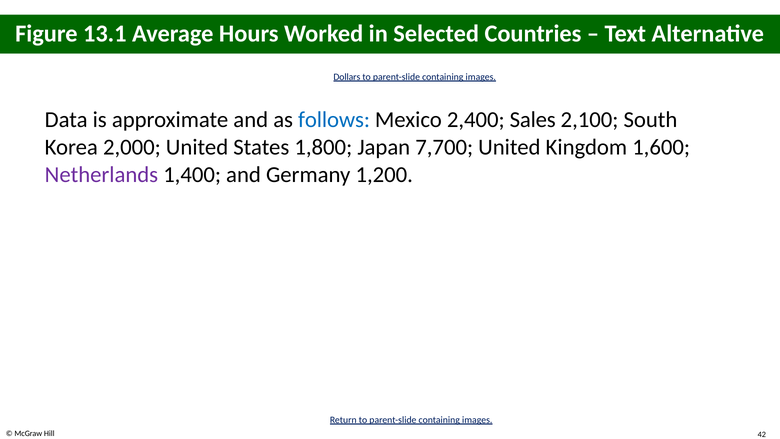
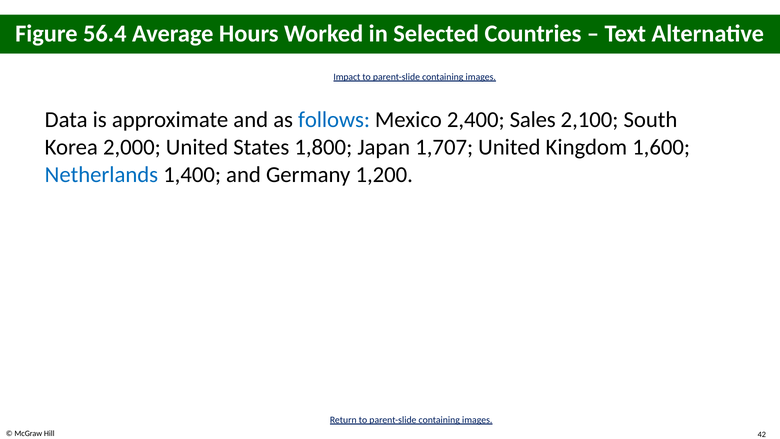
13.1: 13.1 -> 56.4
Dollars: Dollars -> Impact
7,700: 7,700 -> 1,707
Netherlands colour: purple -> blue
